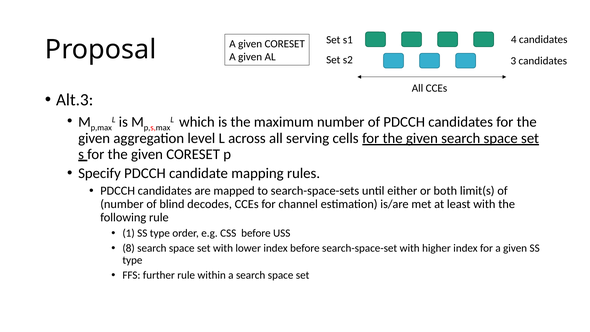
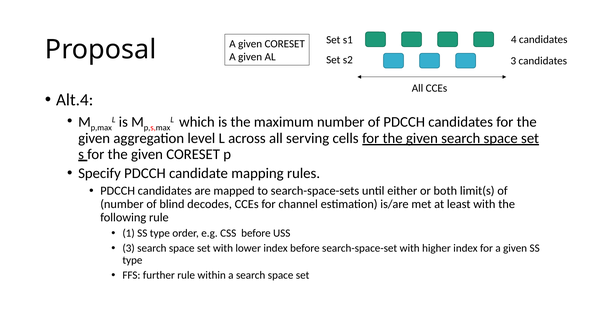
Alt.3: Alt.3 -> Alt.4
8 at (129, 248): 8 -> 3
